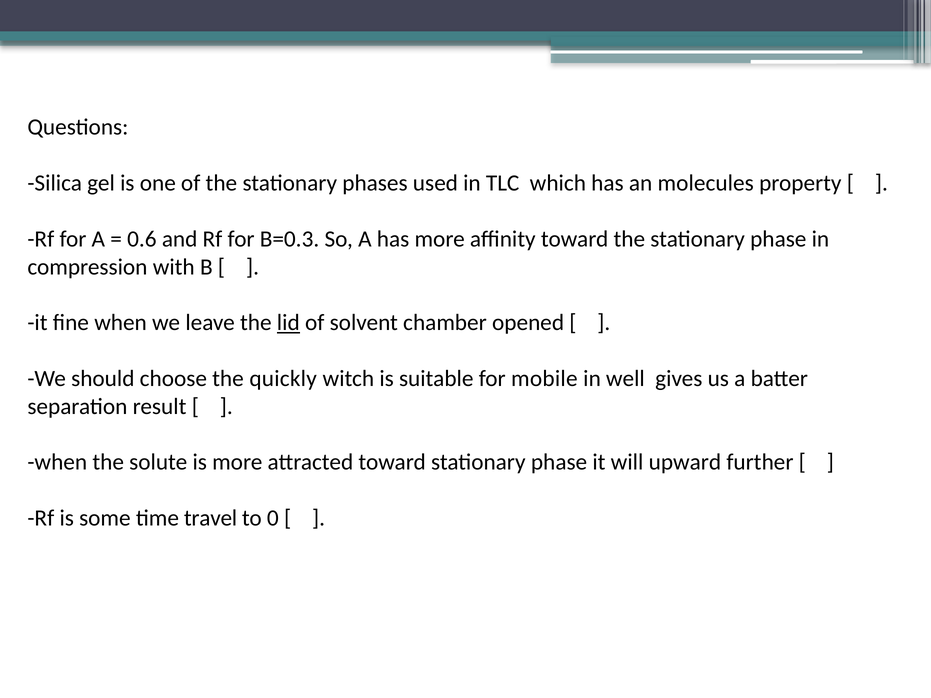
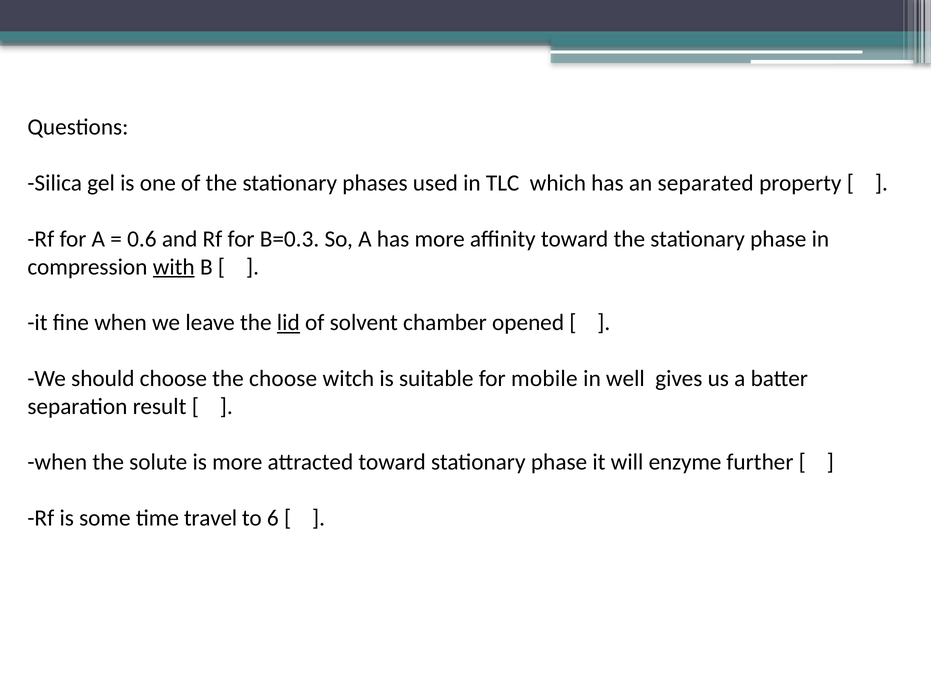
molecules: molecules -> separated
with underline: none -> present
the quickly: quickly -> choose
upward: upward -> enzyme
0: 0 -> 6
